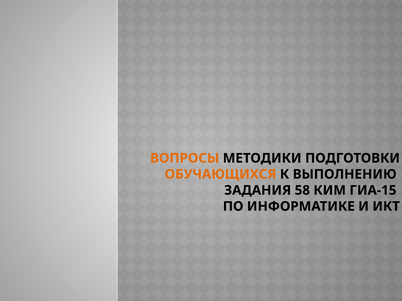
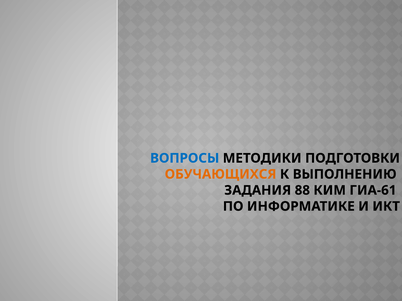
ВОПРОСЫ colour: orange -> blue
58: 58 -> 88
ГИА-15: ГИА-15 -> ГИА-61
